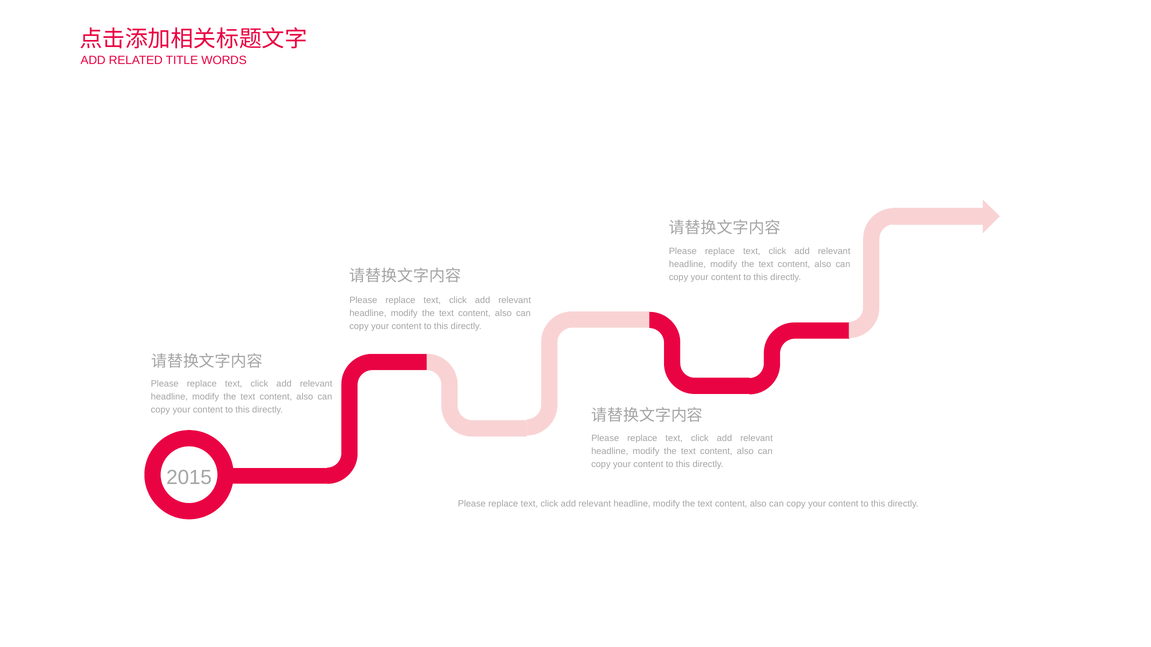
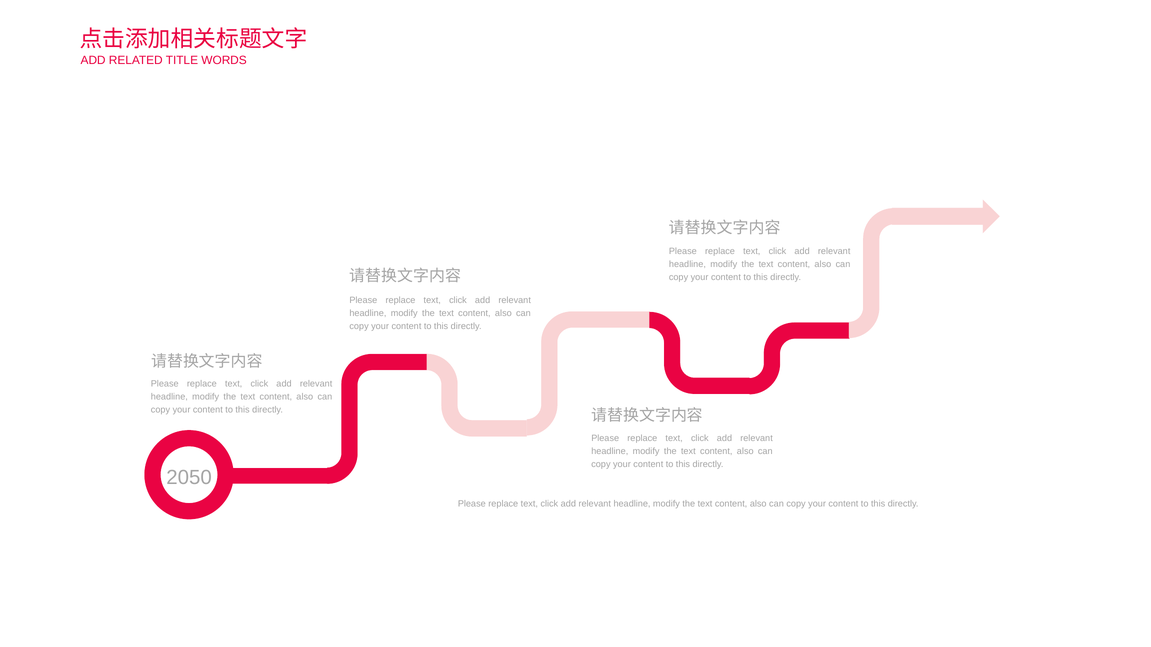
2015: 2015 -> 2050
